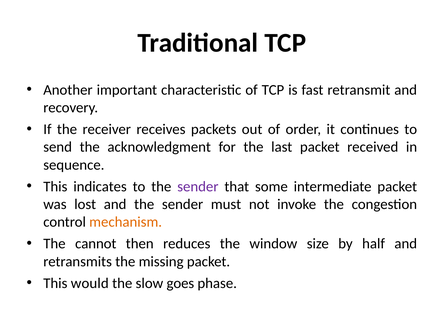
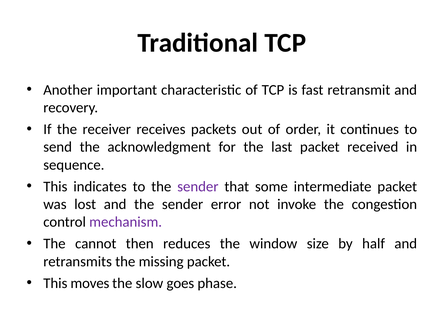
must: must -> error
mechanism colour: orange -> purple
would: would -> moves
